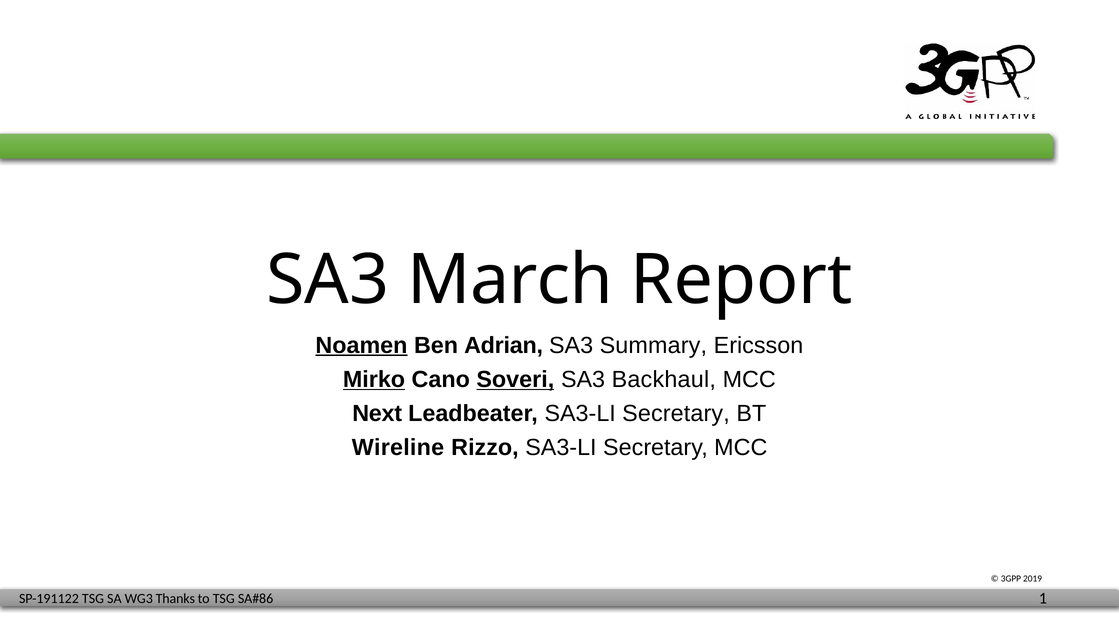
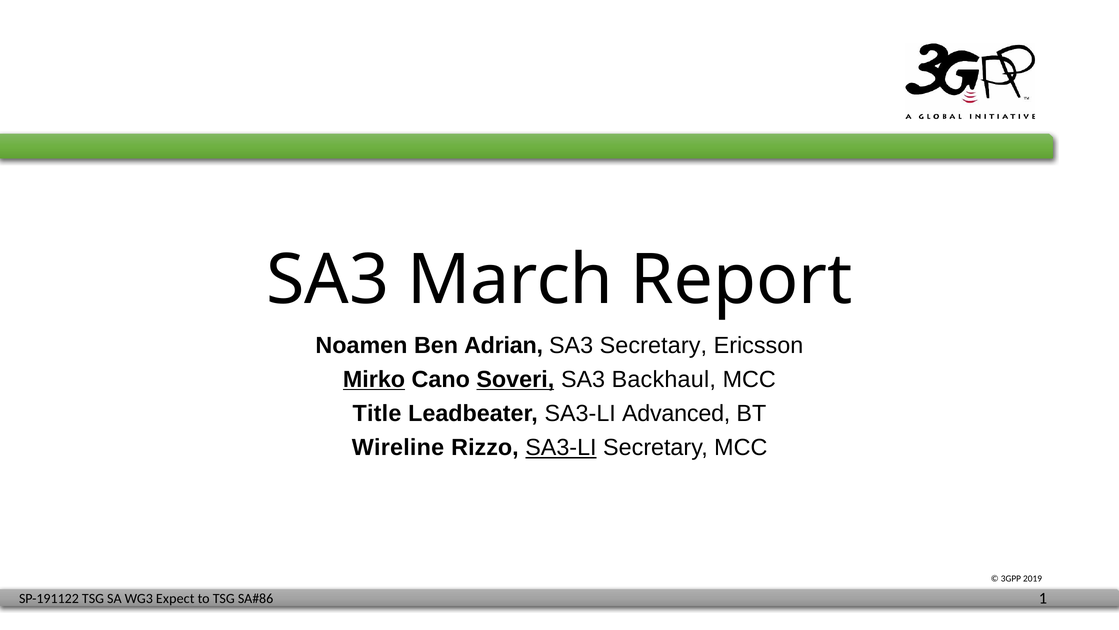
Noamen underline: present -> none
SA3 Summary: Summary -> Secretary
Next: Next -> Title
Leadbeater SA3-LI Secretary: Secretary -> Advanced
SA3-LI at (561, 447) underline: none -> present
Thanks: Thanks -> Expect
